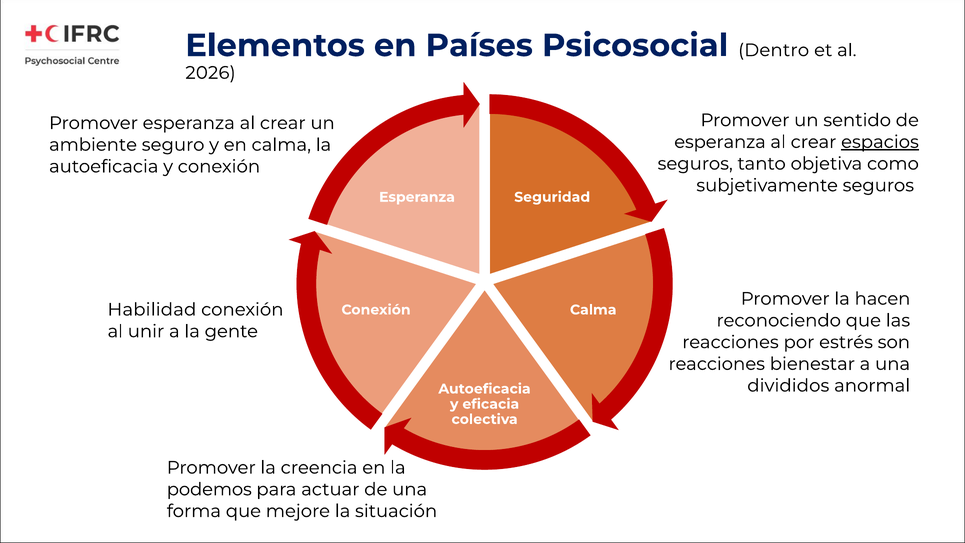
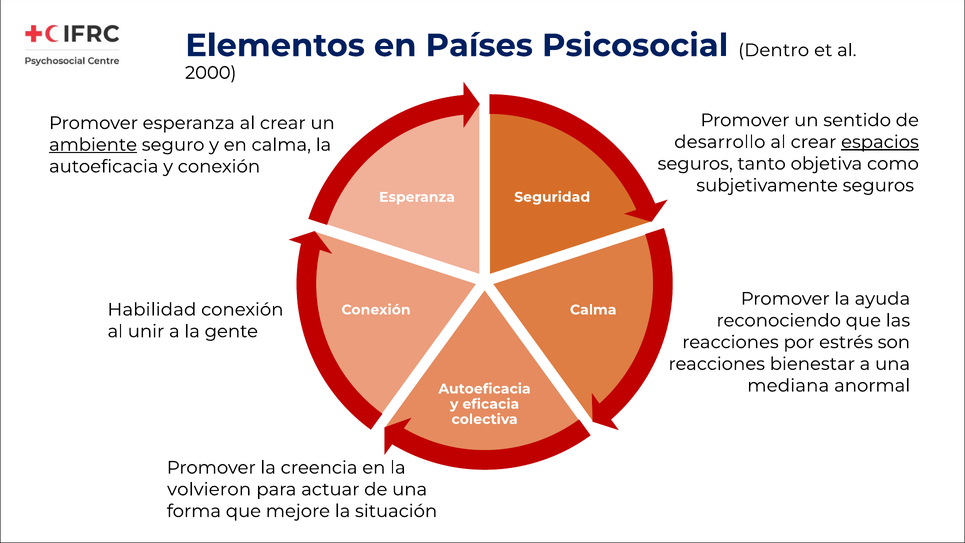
2026: 2026 -> 2000
esperanza at (720, 142): esperanza -> desarrollo
ambiente underline: none -> present
hacen: hacen -> ayuda
divididos: divididos -> mediana
podemos: podemos -> volvieron
